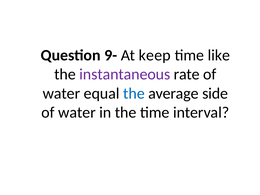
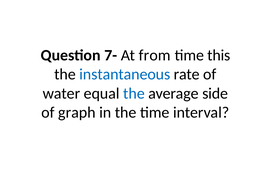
9-: 9- -> 7-
keep: keep -> from
like: like -> this
instantaneous colour: purple -> blue
water at (77, 112): water -> graph
